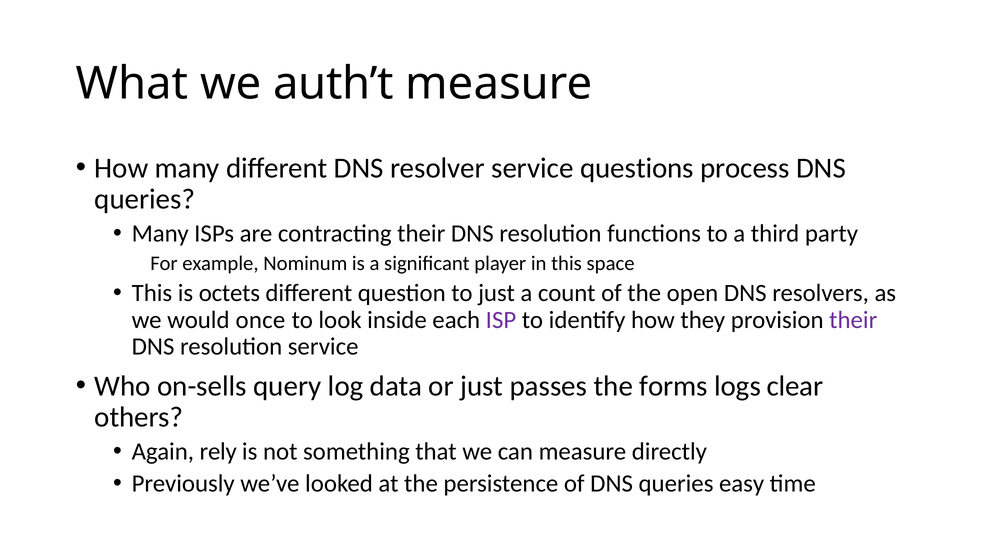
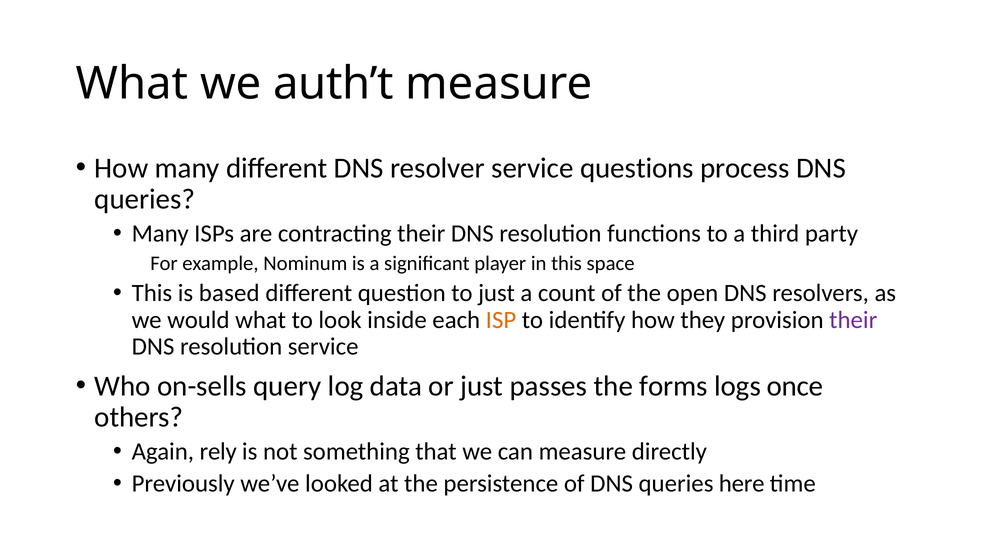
octets: octets -> based
would once: once -> what
ISP colour: purple -> orange
clear: clear -> once
easy: easy -> here
